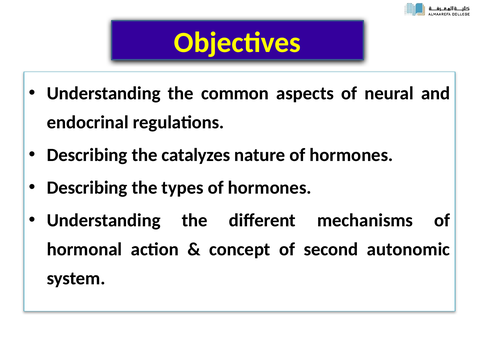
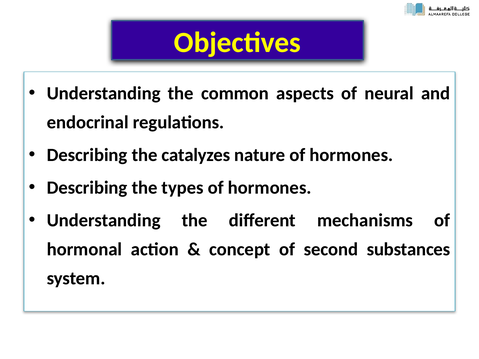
autonomic: autonomic -> substances
